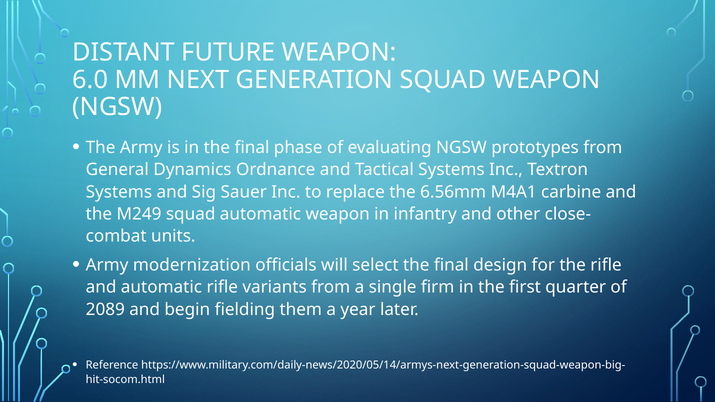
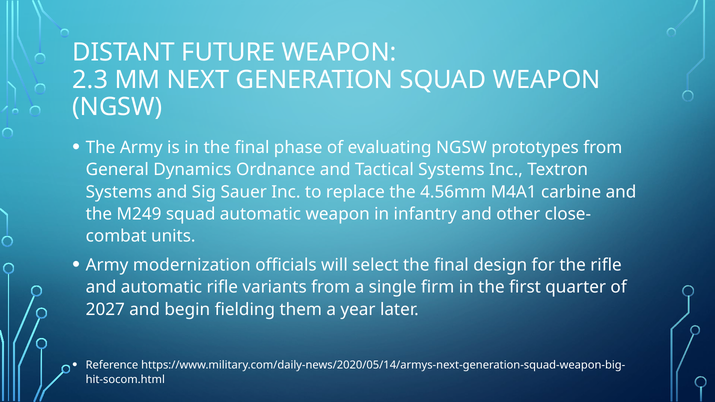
6.0: 6.0 -> 2.3
6.56mm: 6.56mm -> 4.56mm
2089: 2089 -> 2027
